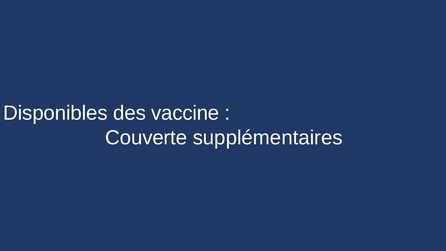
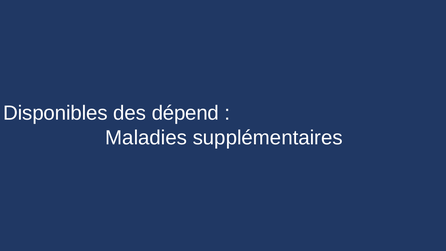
vaccine: vaccine -> dépend
Couverte: Couverte -> Maladies
